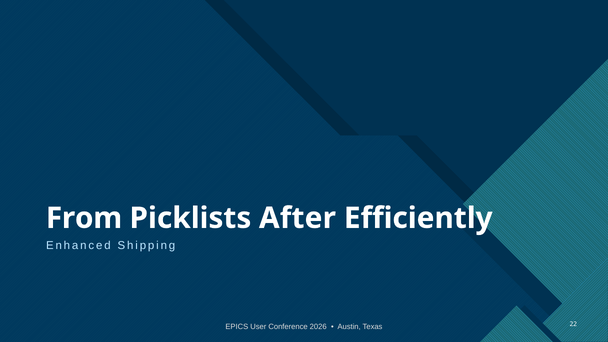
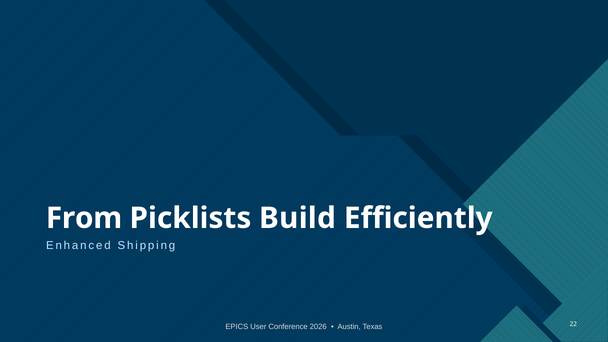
After: After -> Build
